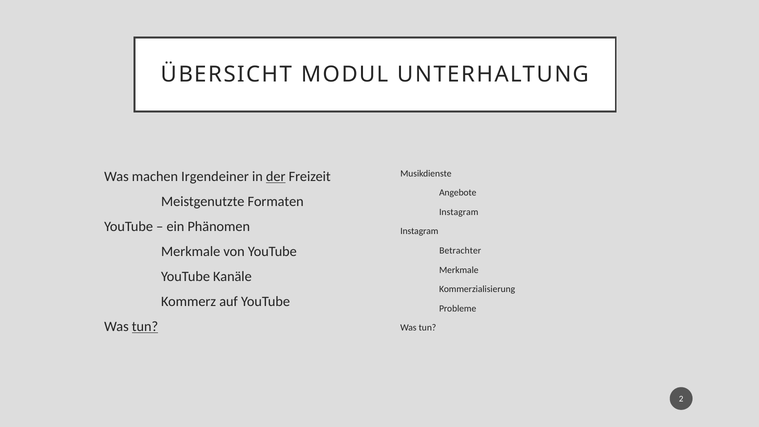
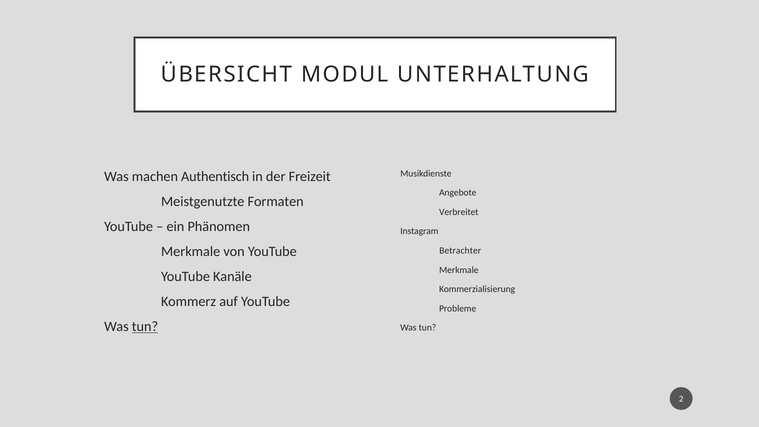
Irgendeiner: Irgendeiner -> Authentisch
der underline: present -> none
Instagram at (459, 212): Instagram -> Verbreitet
